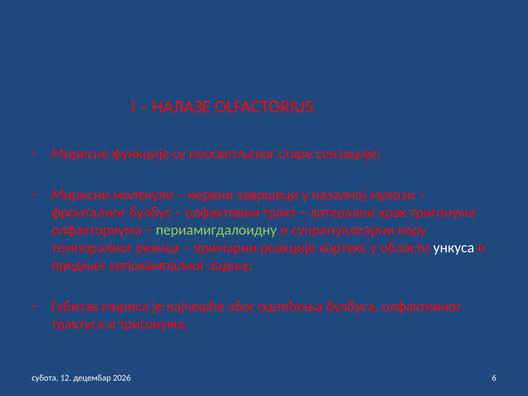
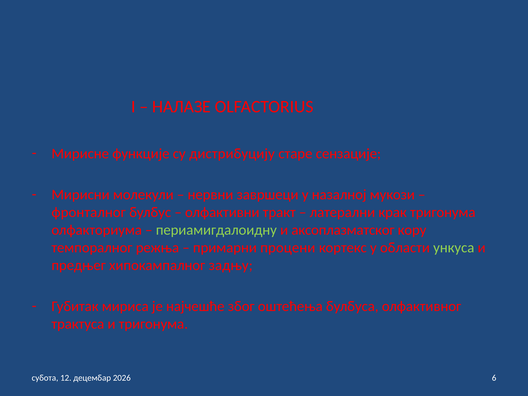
неосветљеног: неосветљеног -> дистрибуцију
супрануклеарни: супрануклеарни -> аксоплазматског
реакције: реакције -> процени
ункуса colour: white -> light green
